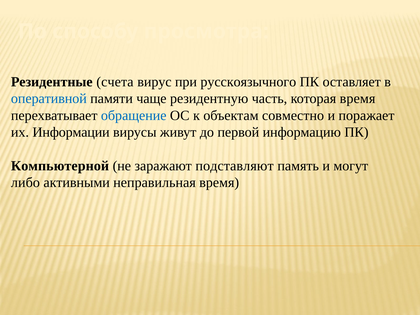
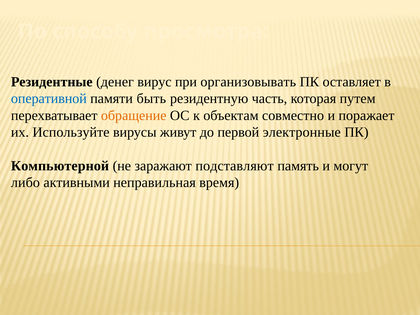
счета: счета -> денег
русскоязычного: русскоязычного -> организовывать
чаще: чаще -> быть
которая время: время -> путем
обращение colour: blue -> orange
Информации: Информации -> Используйте
информацию: информацию -> электронные
